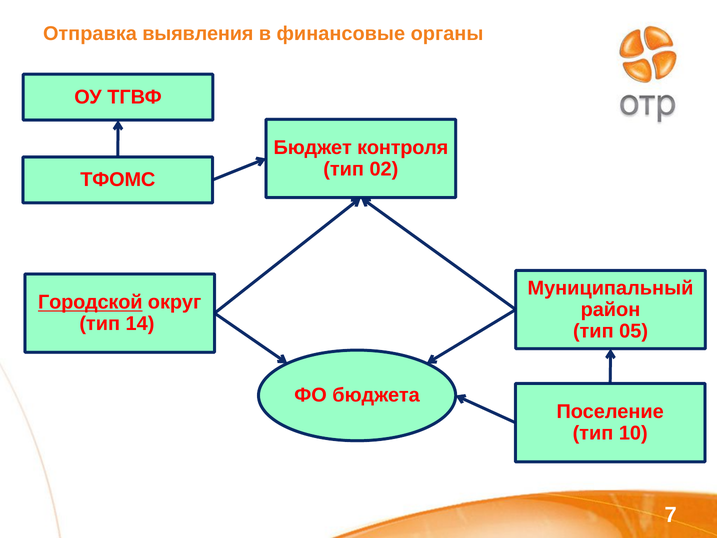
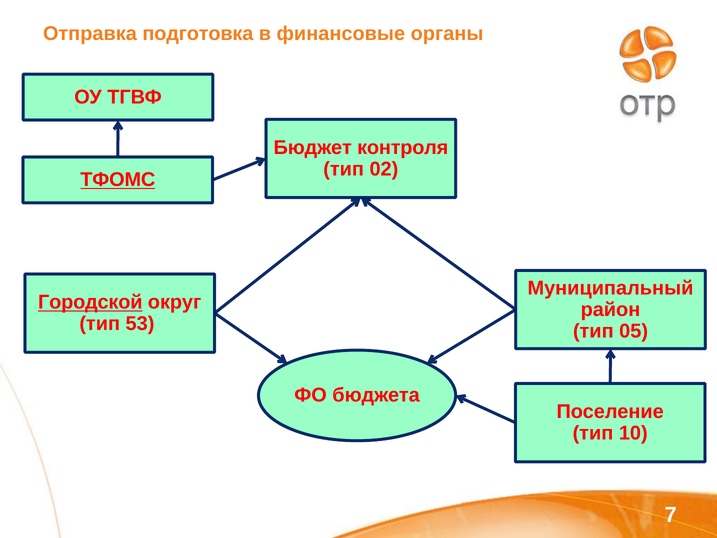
выявления: выявления -> подготовка
ТФОМС underline: none -> present
14: 14 -> 53
